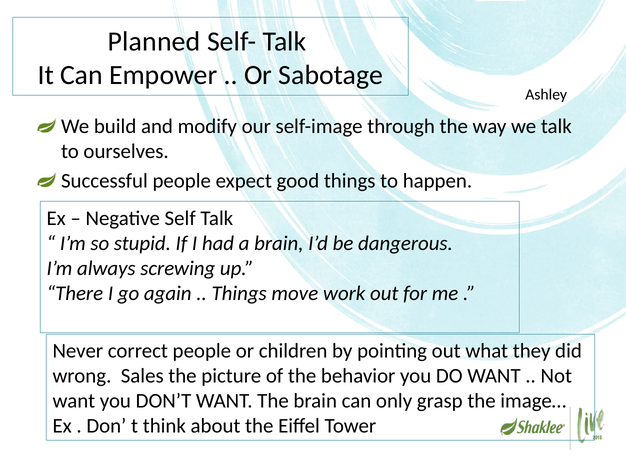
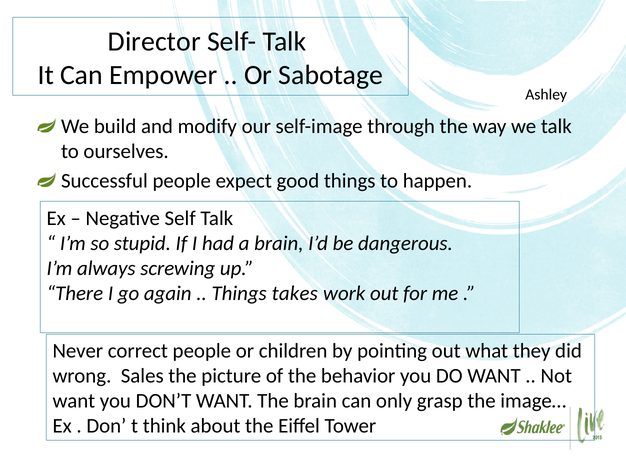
Planned: Planned -> Director
move: move -> takes
